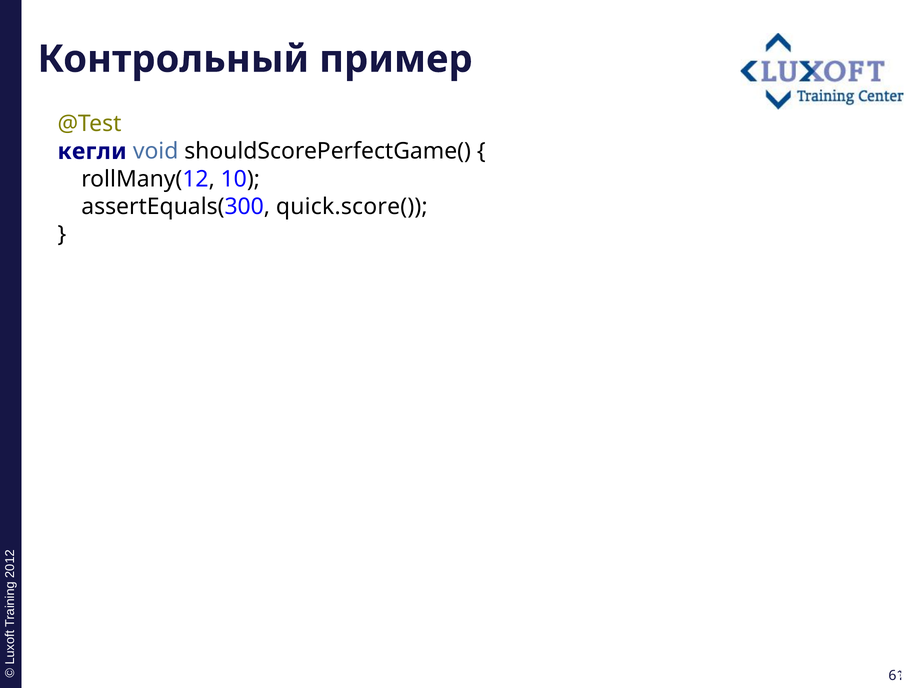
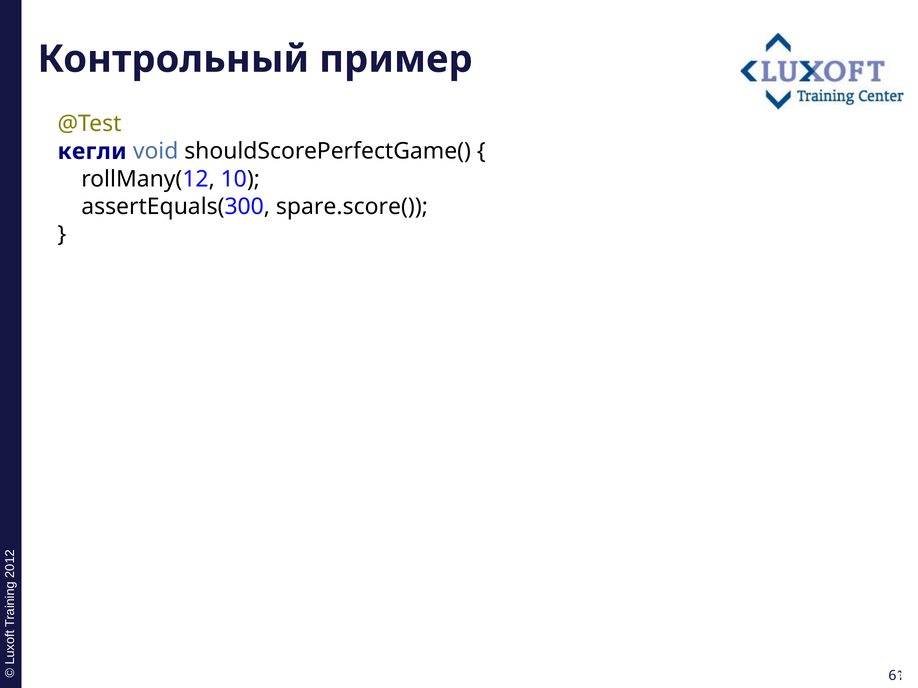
quick.score(: quick.score( -> spare.score(
